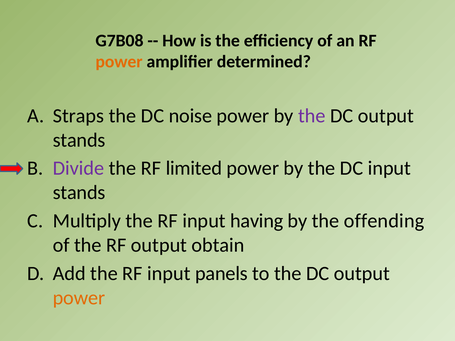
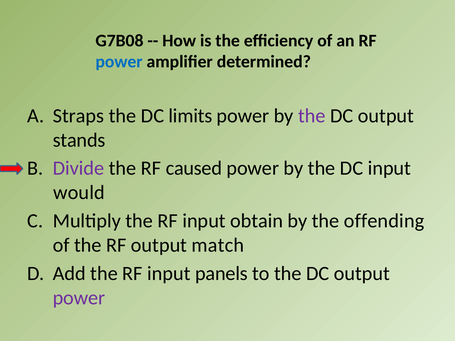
power at (119, 62) colour: orange -> blue
noise: noise -> limits
limited: limited -> caused
stands at (79, 193): stands -> would
having: having -> obtain
obtain: obtain -> match
power at (79, 298) colour: orange -> purple
